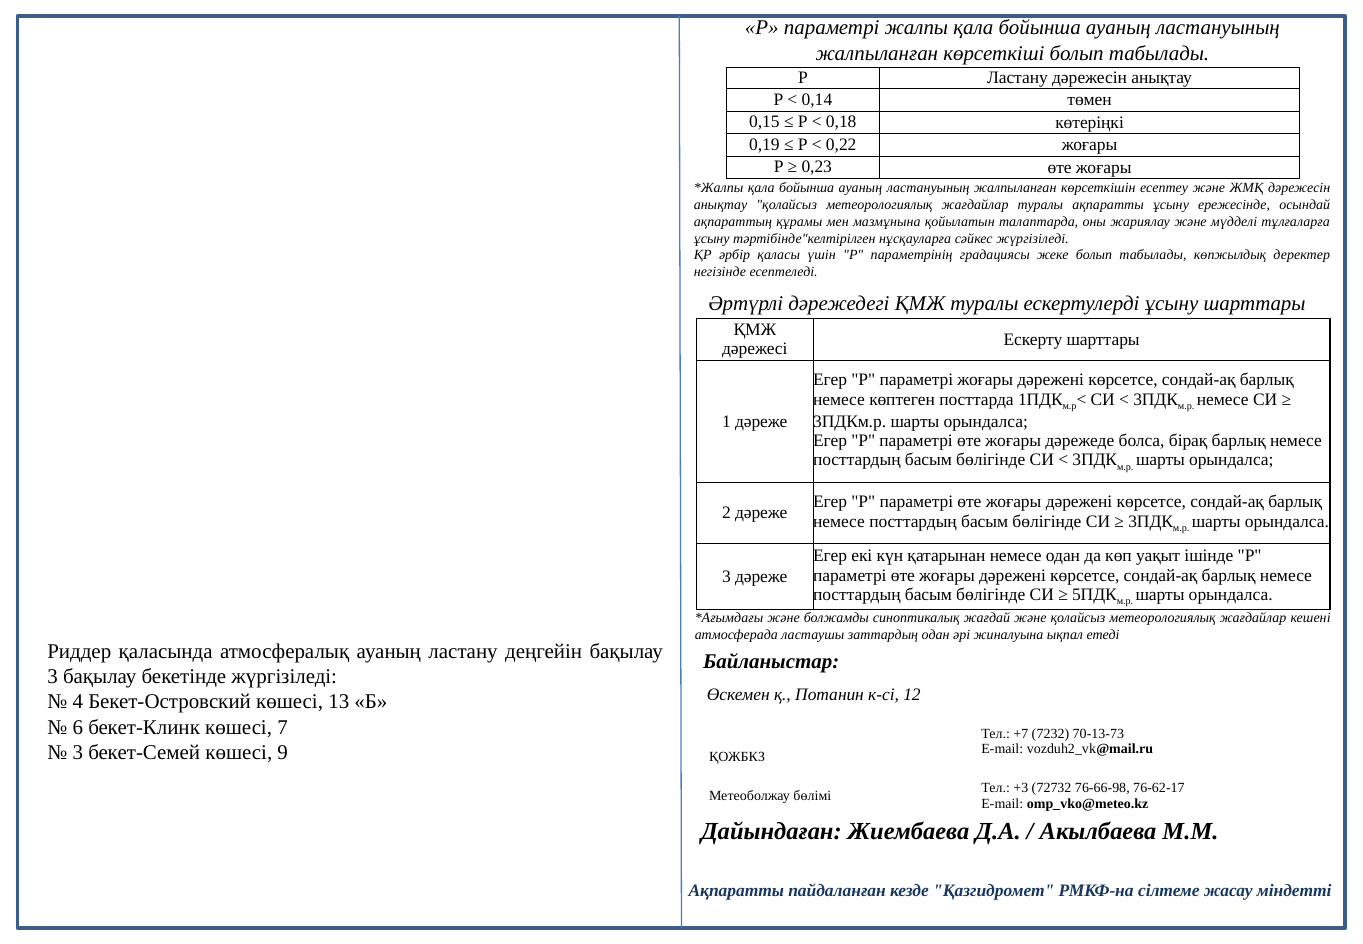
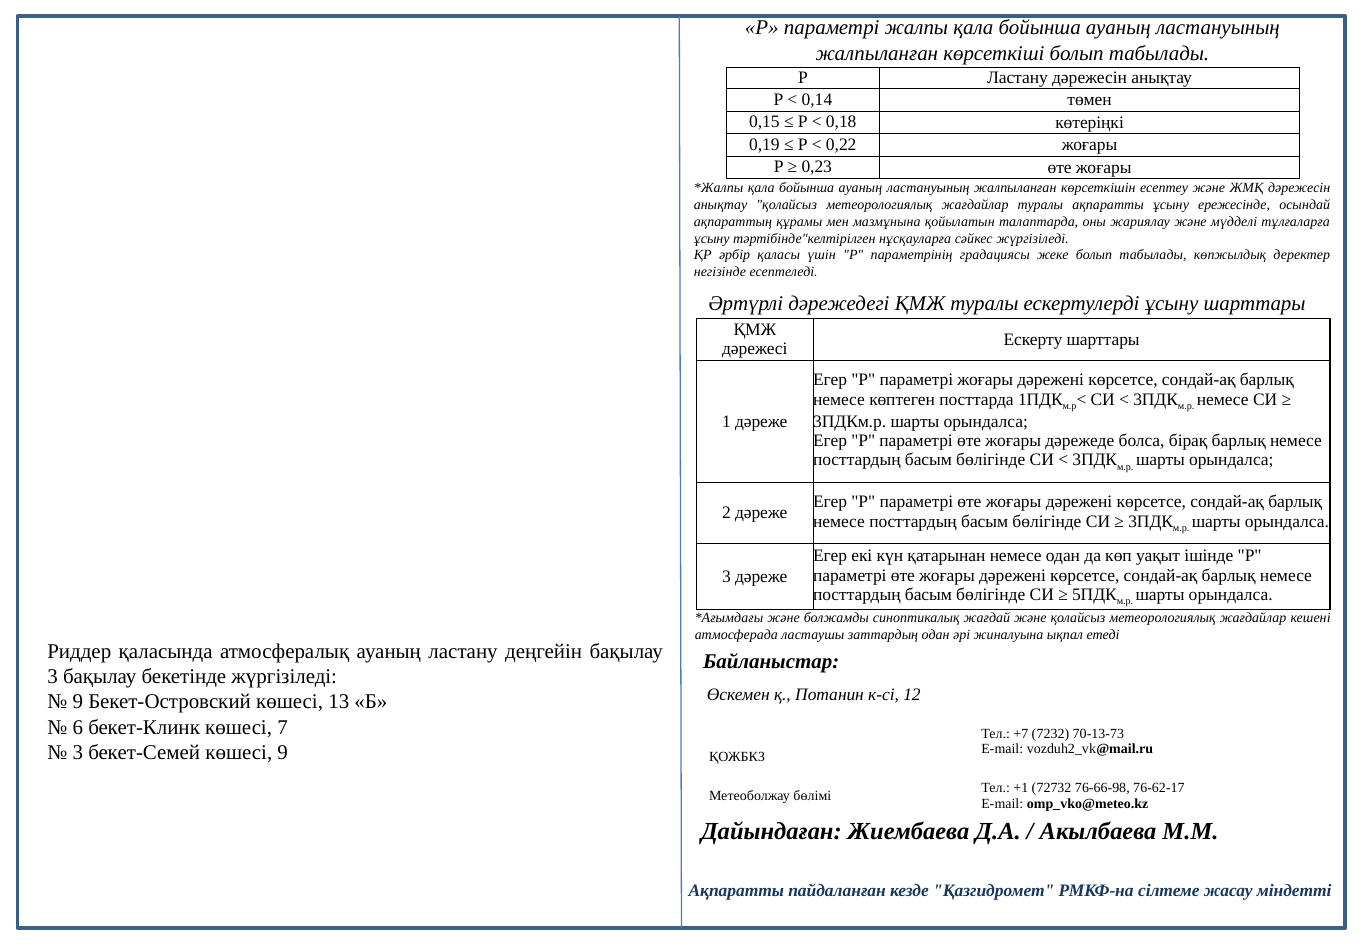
4 at (78, 702): 4 -> 9
+3: +3 -> +1
